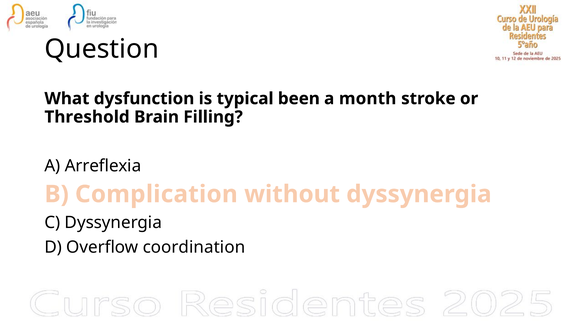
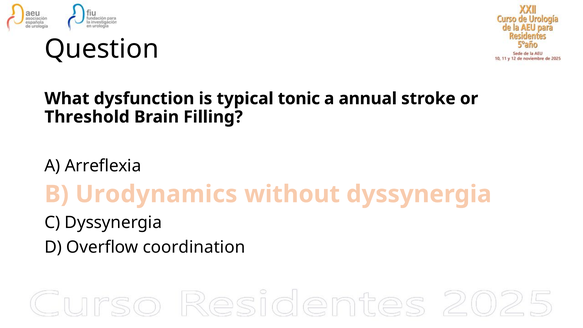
been: been -> tonic
month: month -> annual
Complication: Complication -> Urodynamics
